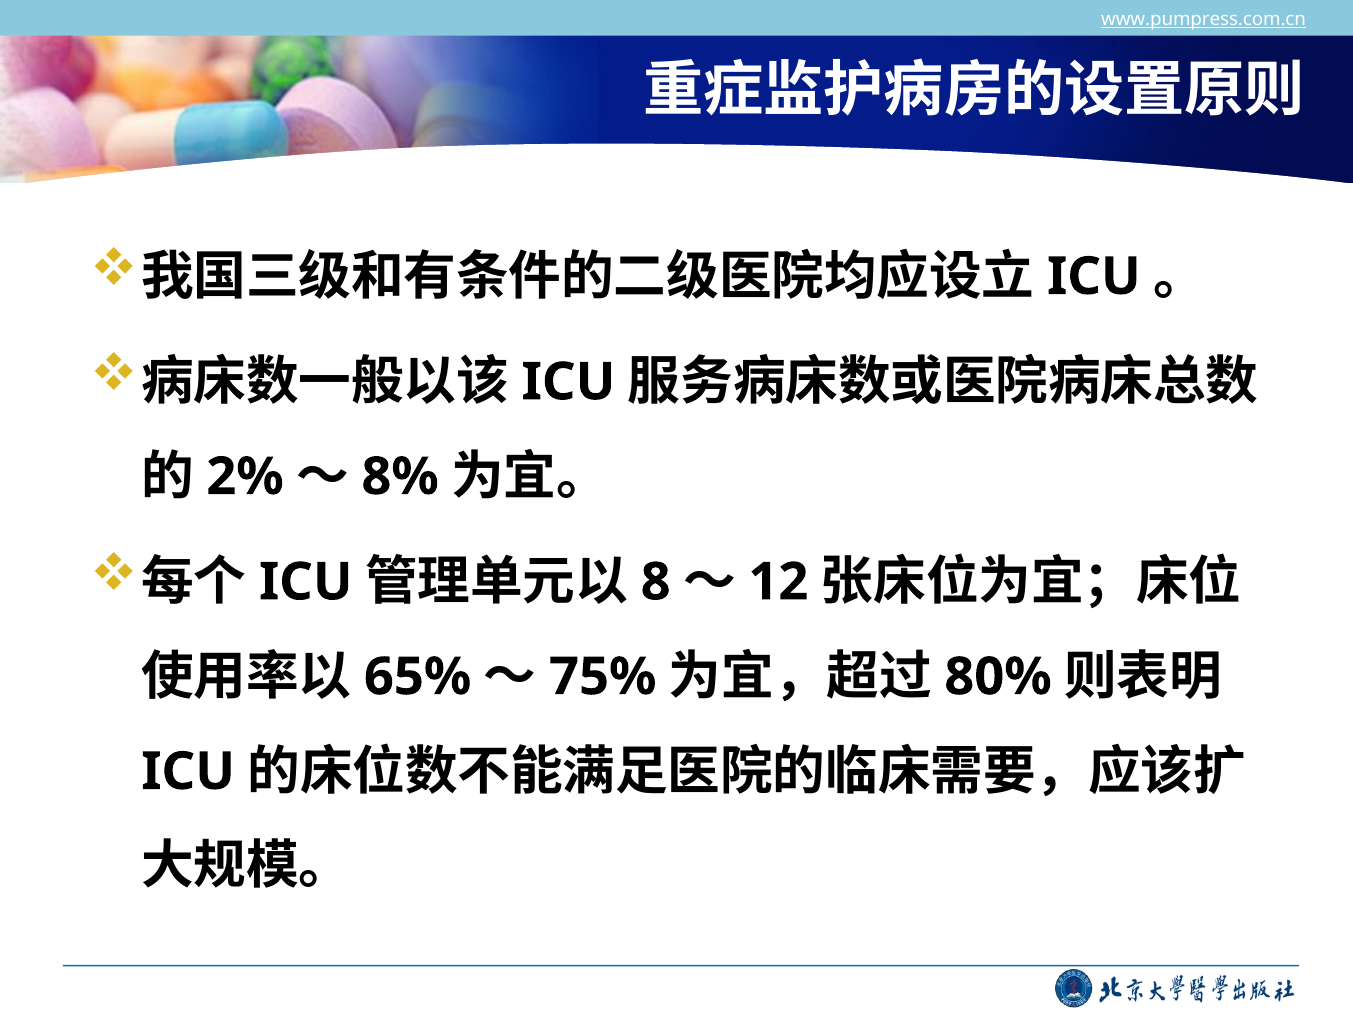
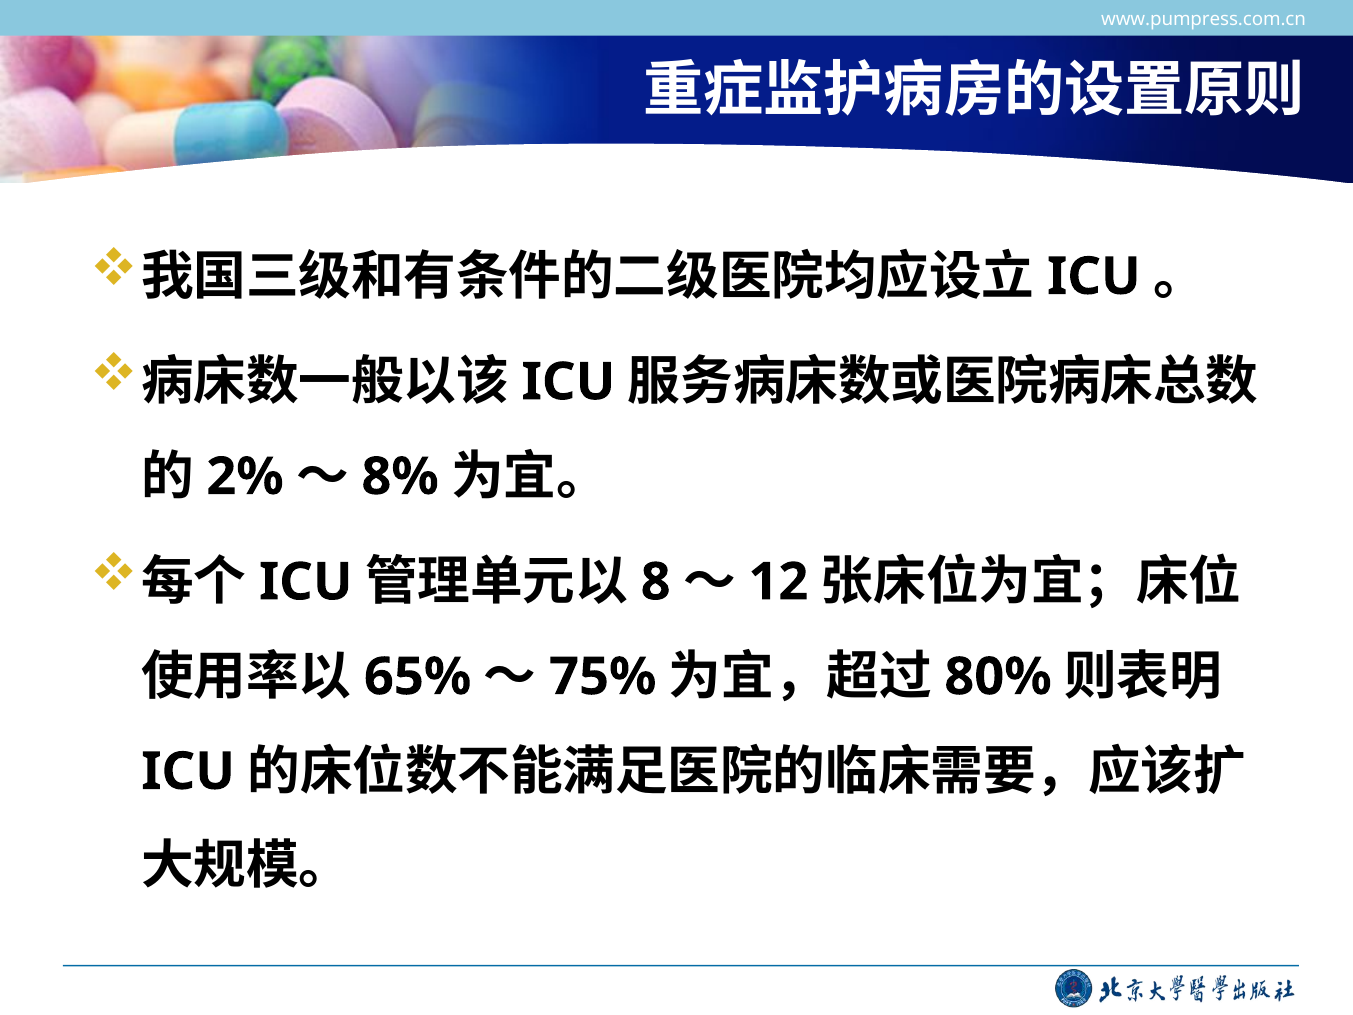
www.pumpress.com.cn underline: present -> none
